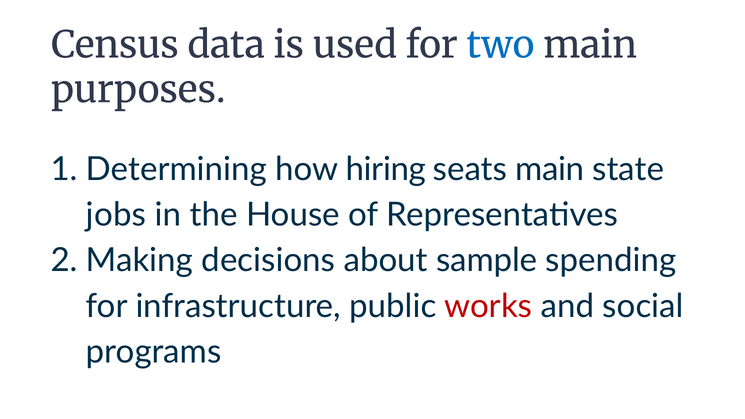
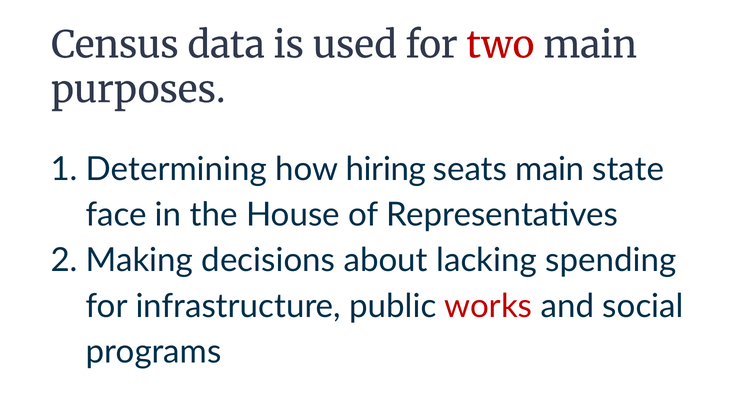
two colour: blue -> red
jobs: jobs -> face
sample: sample -> lacking
